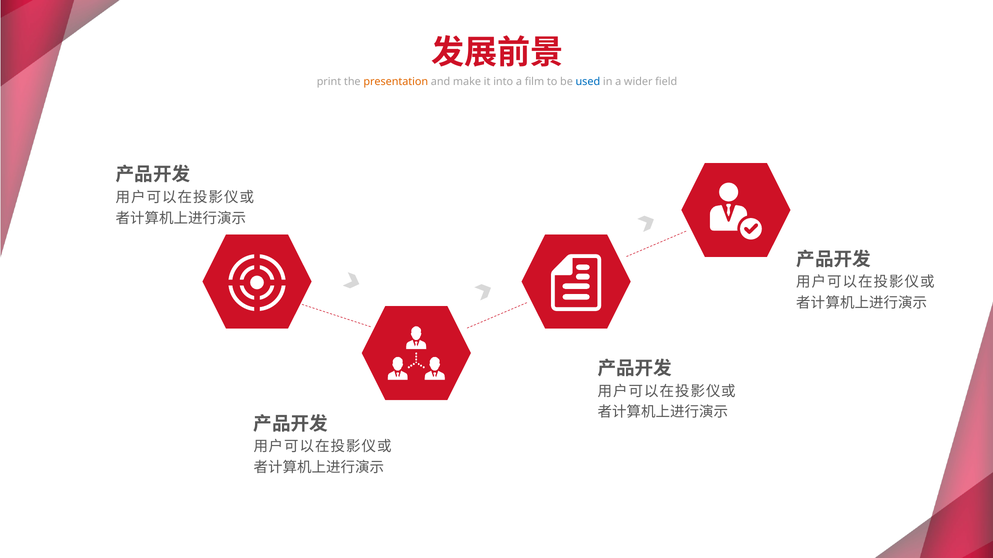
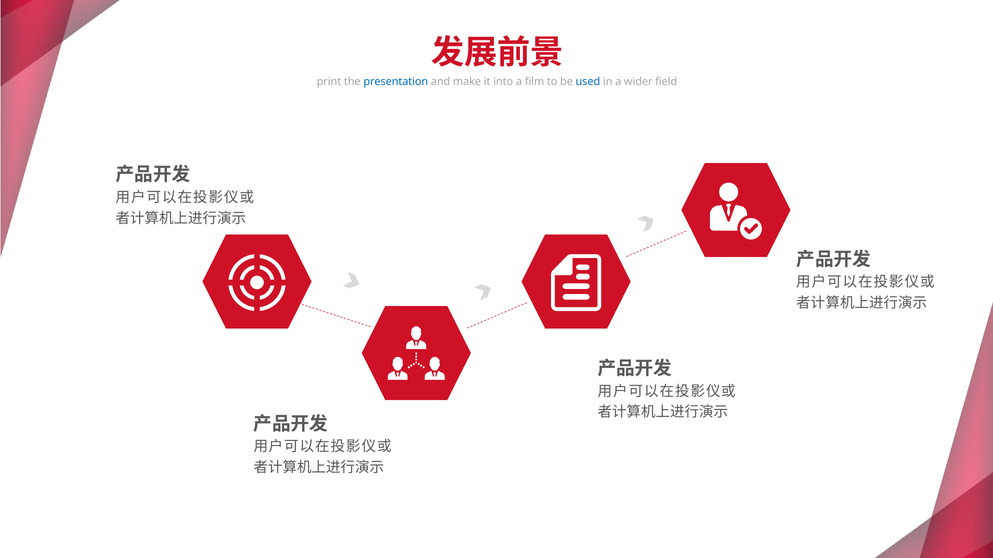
presentation colour: orange -> blue
